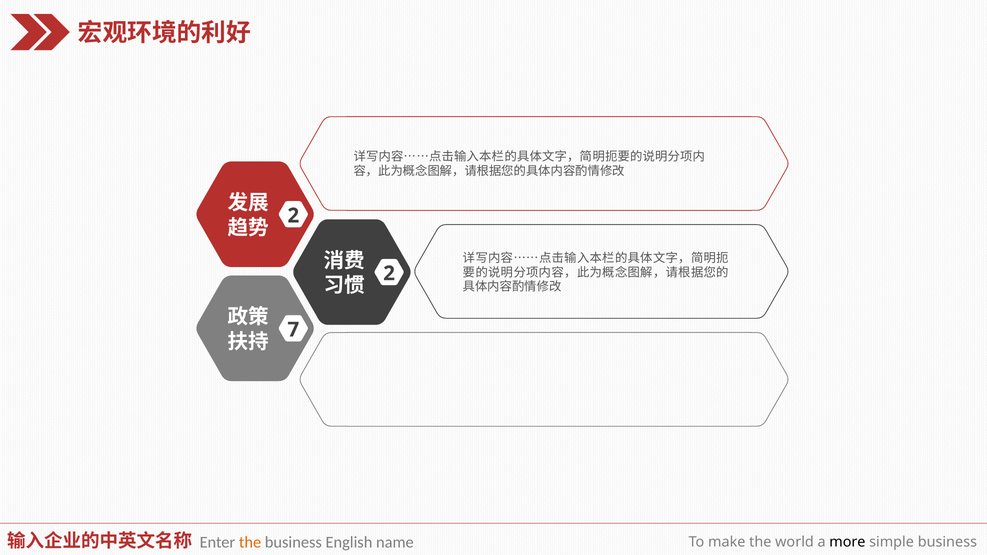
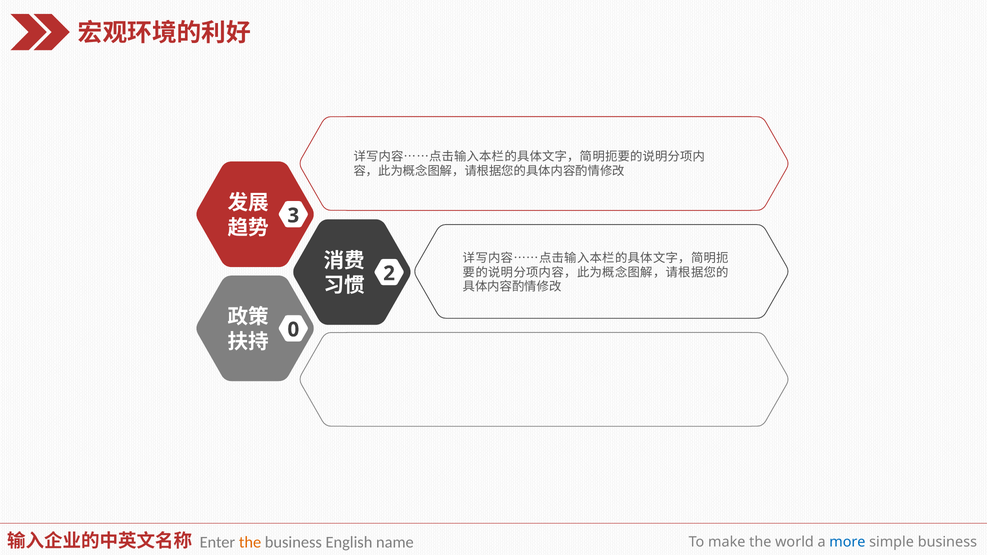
2 at (293, 216): 2 -> 3
7: 7 -> 0
more colour: black -> blue
